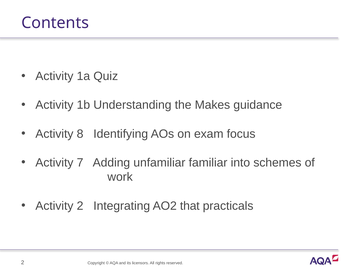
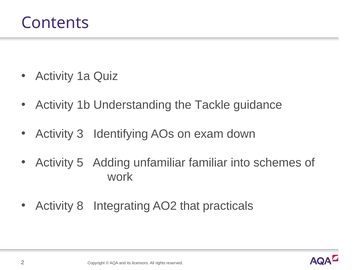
Makes: Makes -> Tackle
8: 8 -> 3
focus: focus -> down
7: 7 -> 5
Activity 2: 2 -> 8
